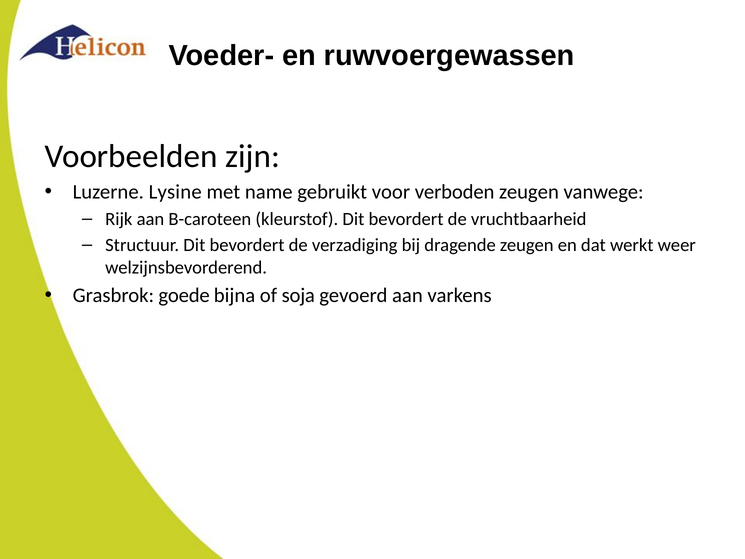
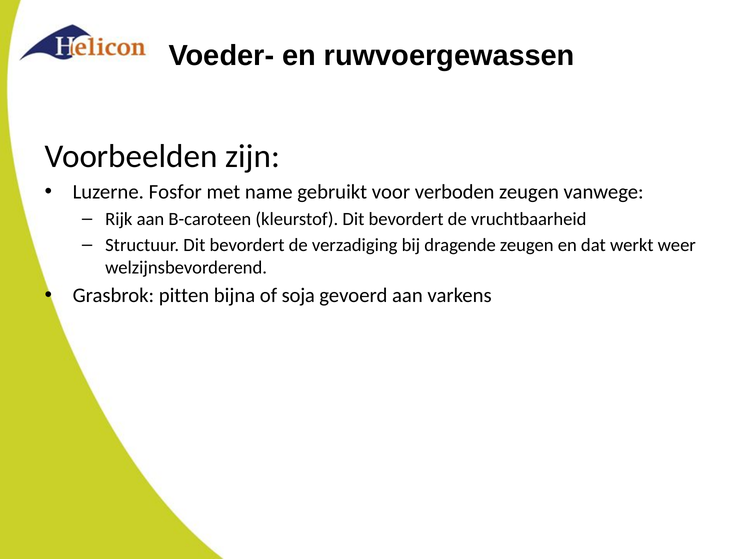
Lysine: Lysine -> Fosfor
goede: goede -> pitten
